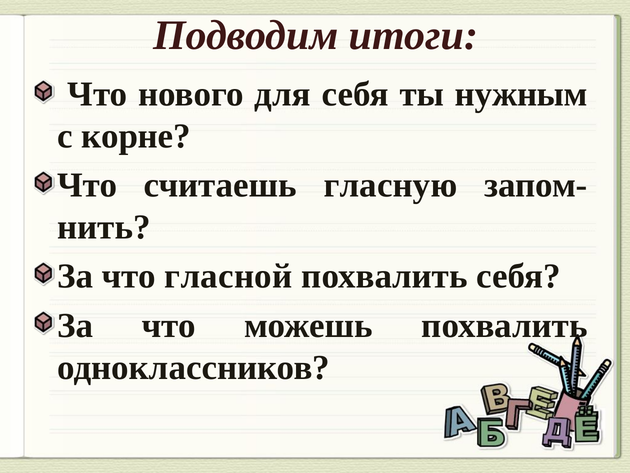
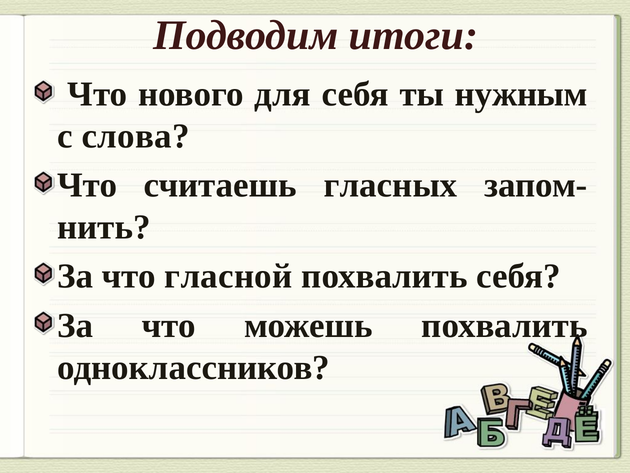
корне: корне -> слова
гласную: гласную -> гласных
